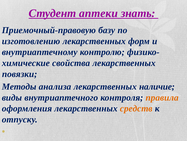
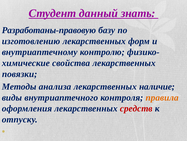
аптеки: аптеки -> данный
Приемочный-правовую: Приемочный-правовую -> Разработаны-правовую
средств colour: orange -> red
